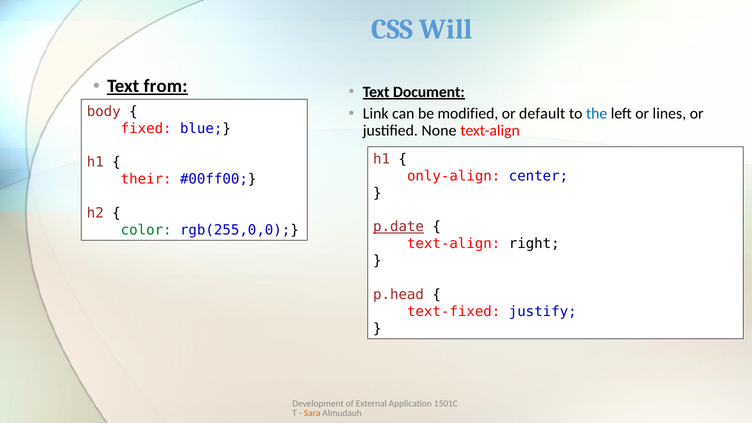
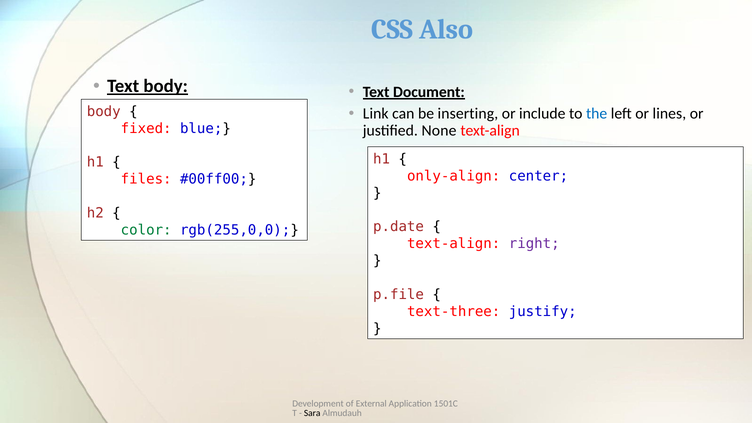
Will: Will -> Also
Text from: from -> body
modified: modified -> inserting
default: default -> include
their: their -> files
p.date underline: present -> none
right colour: black -> purple
p.head: p.head -> p.file
text-fixed: text-fixed -> text-three
Sara colour: orange -> black
